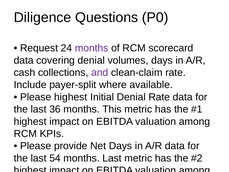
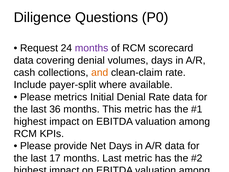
and colour: purple -> orange
Please highest: highest -> metrics
54: 54 -> 17
